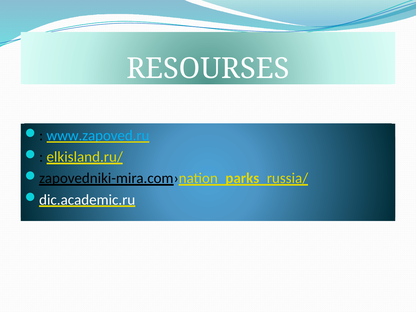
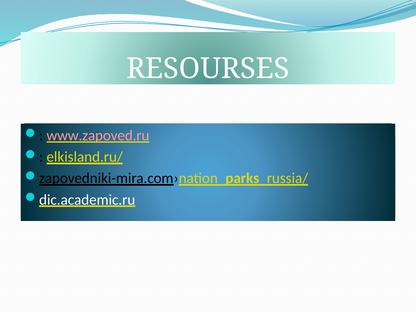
www.zapoved.ru colour: light blue -> pink
